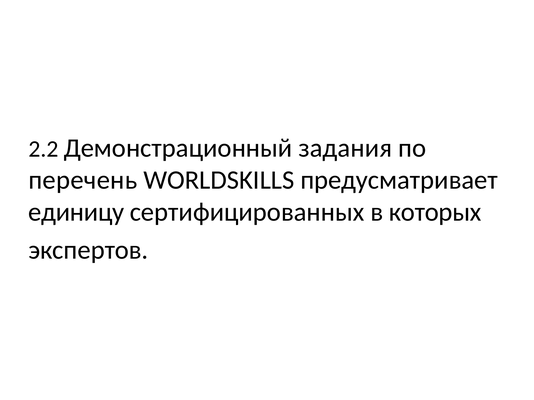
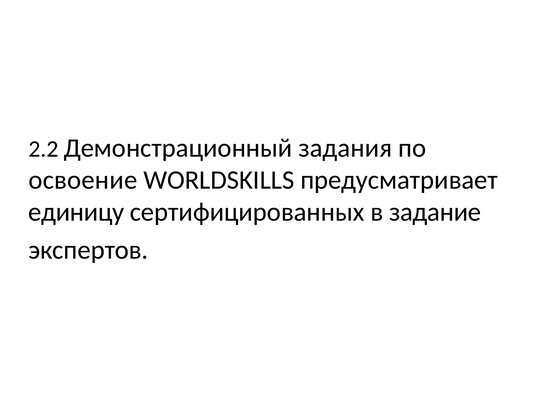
перечень: перечень -> освоение
которых: которых -> задание
